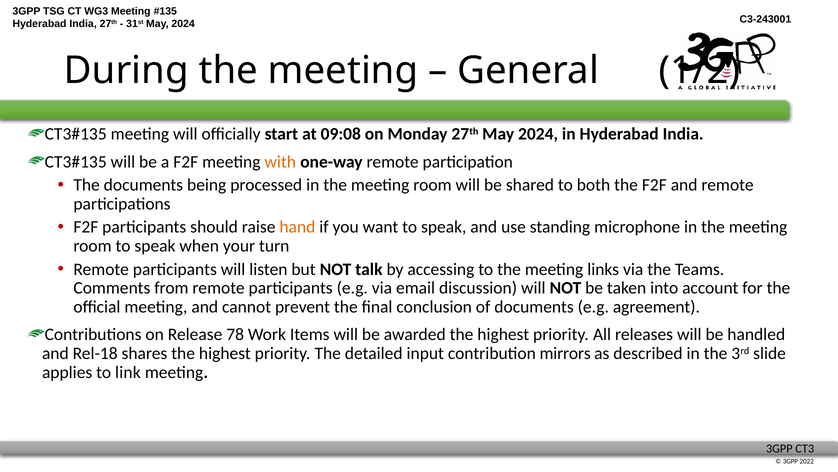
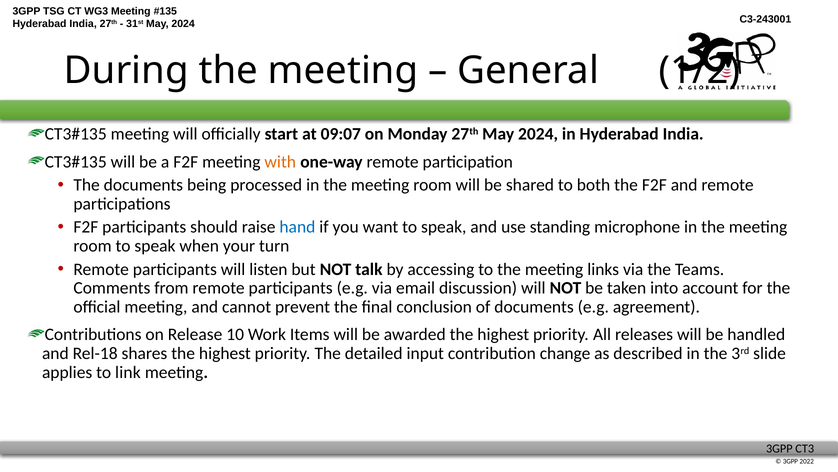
09:08: 09:08 -> 09:07
hand colour: orange -> blue
78: 78 -> 10
mirrors: mirrors -> change
